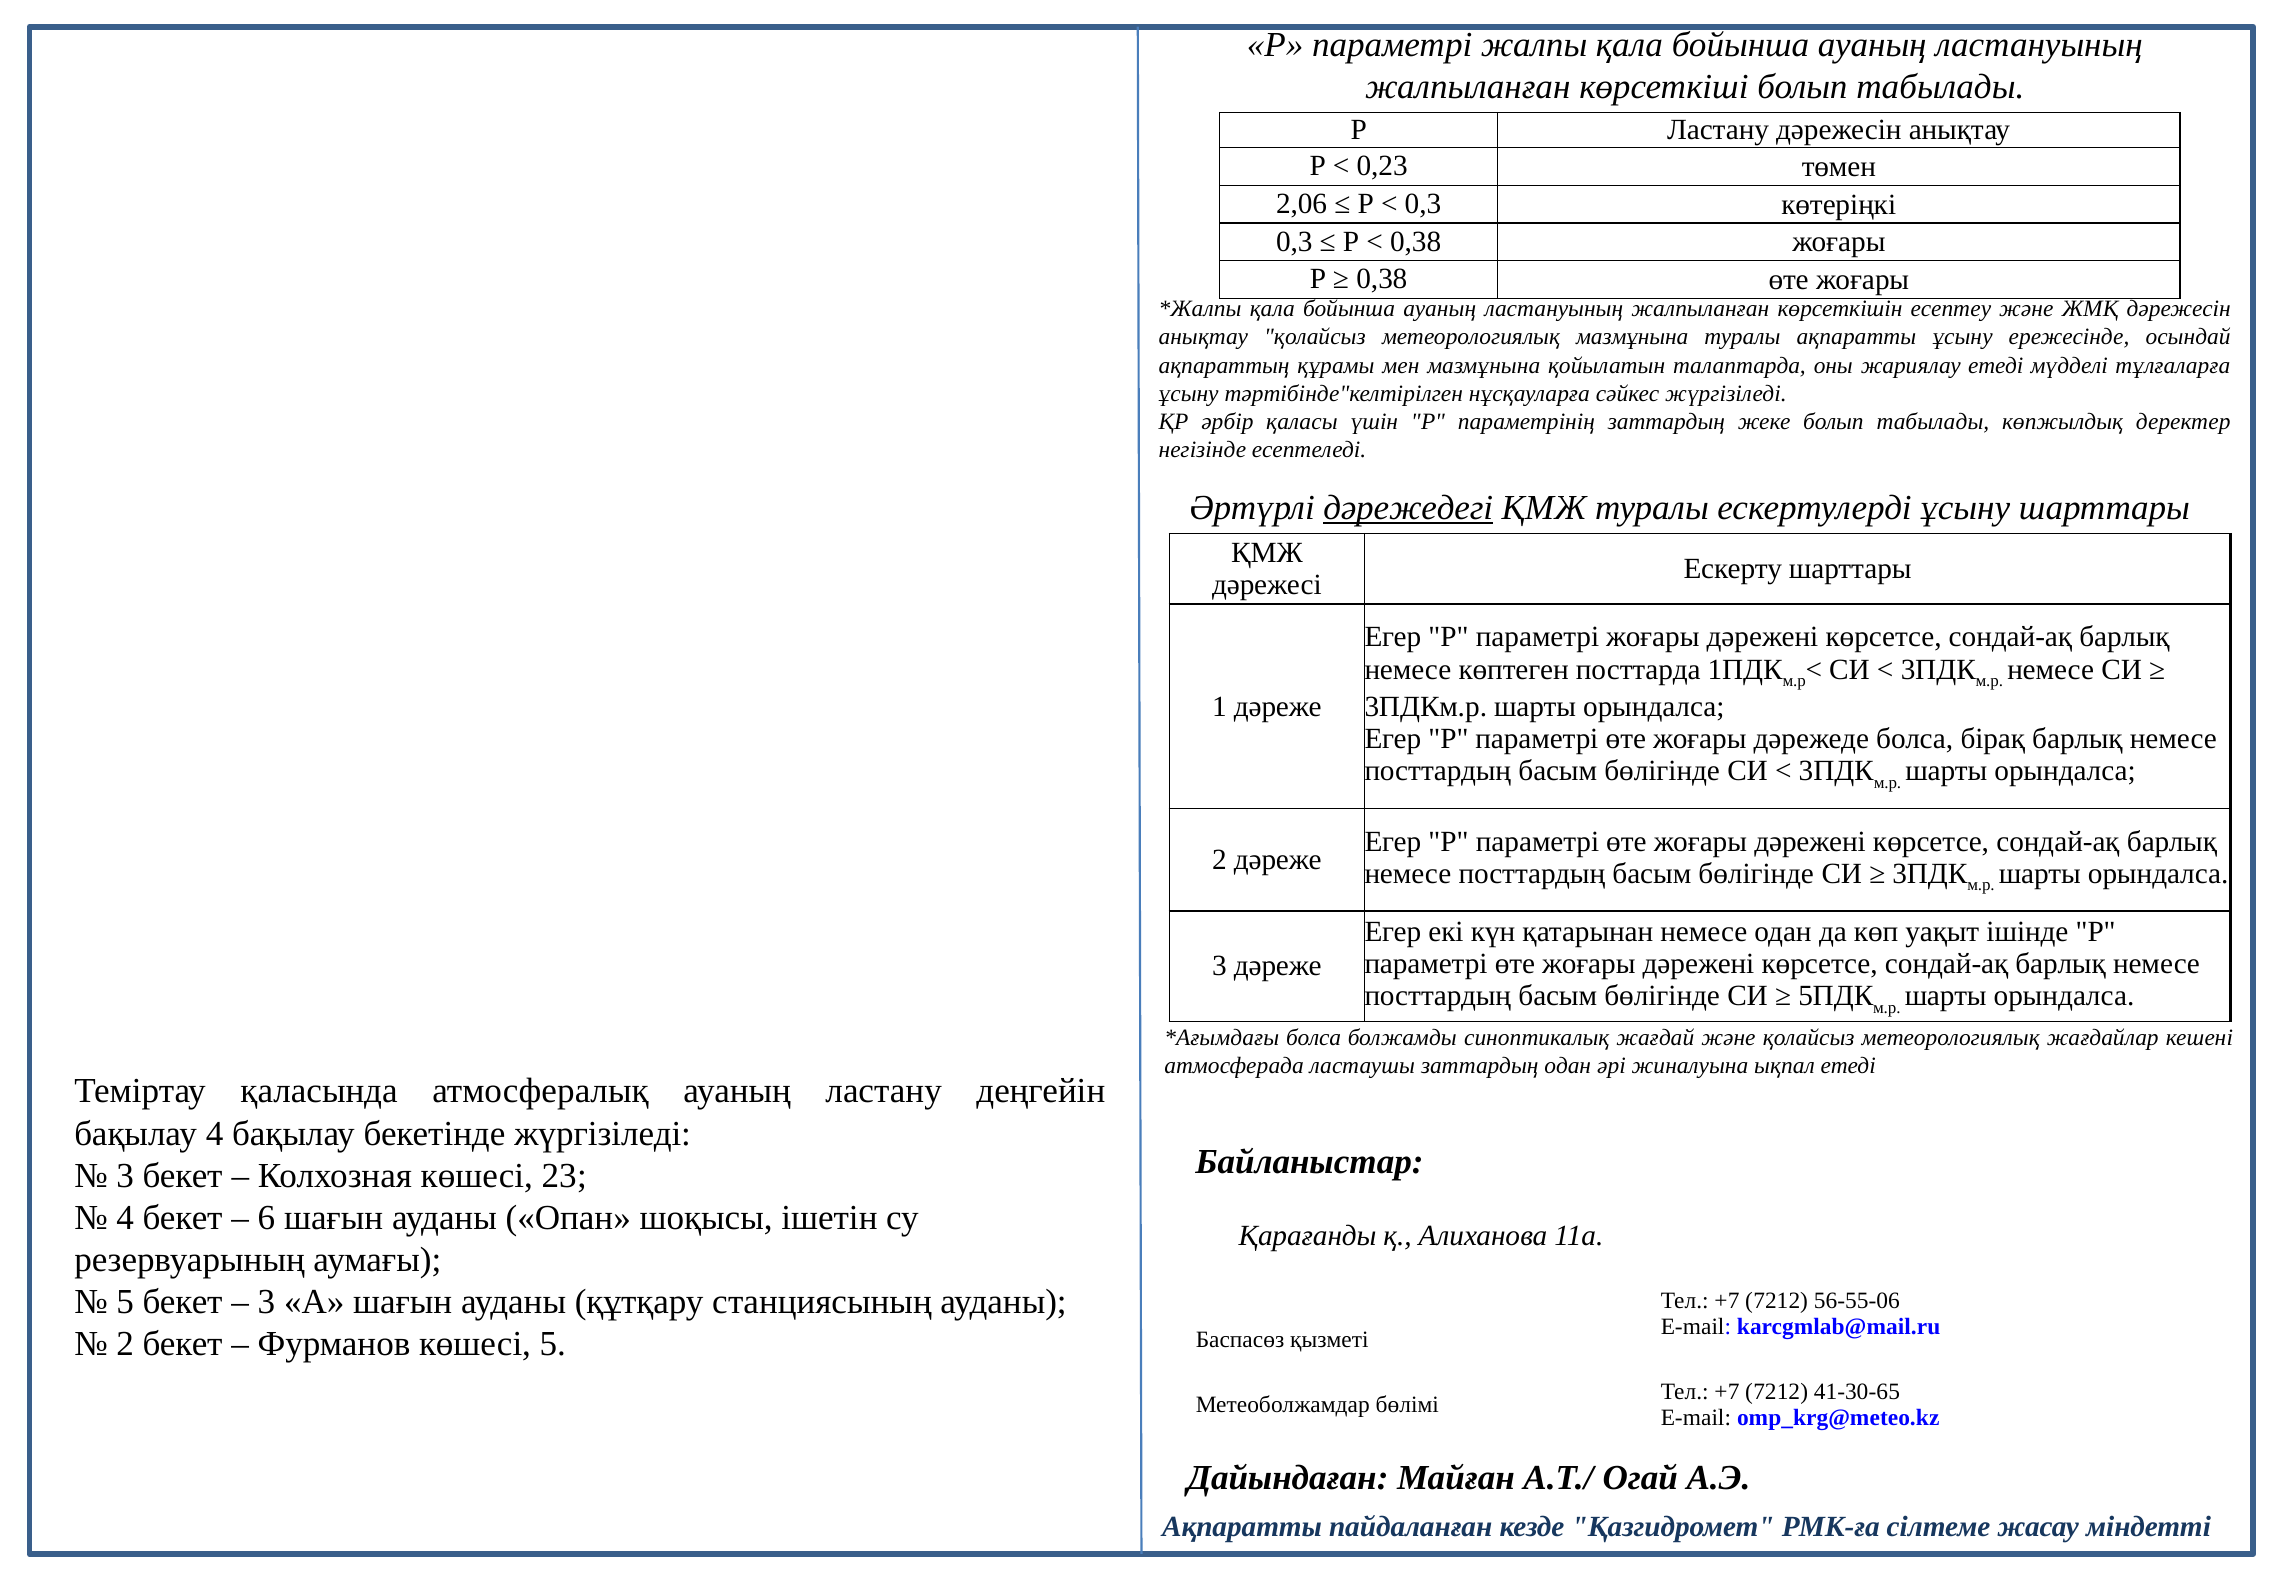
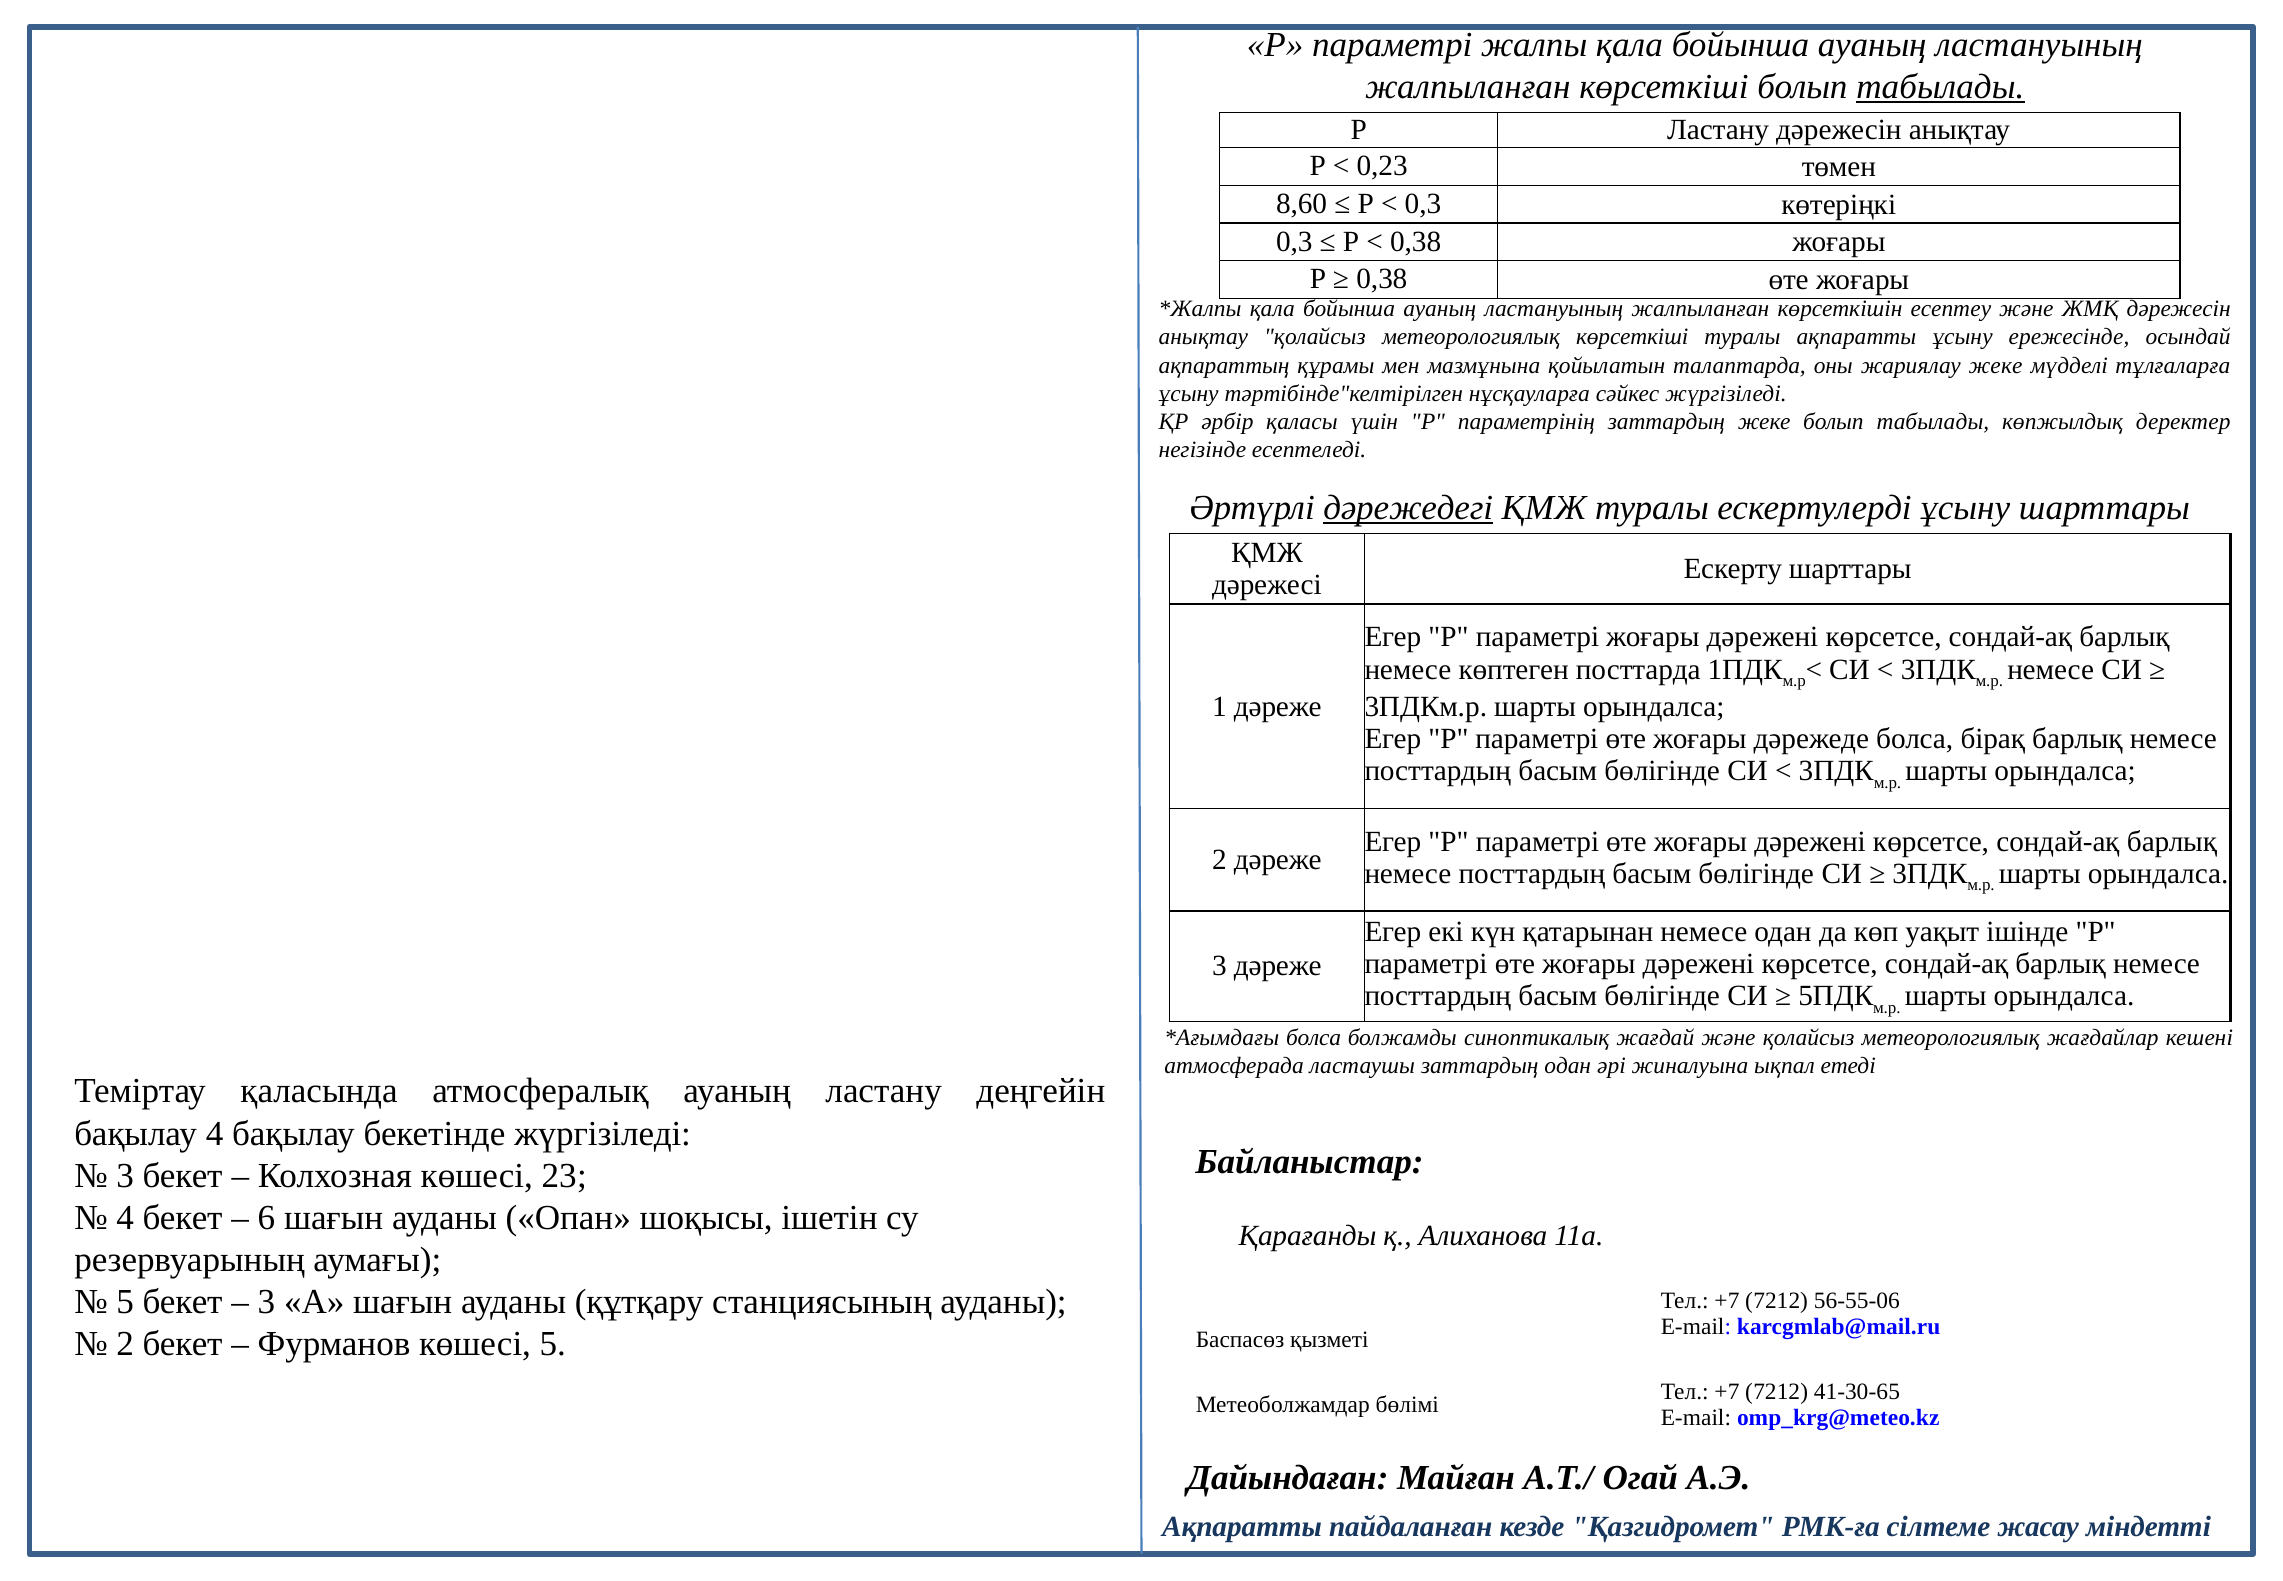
табылады at (1940, 87) underline: none -> present
2,06: 2,06 -> 8,60
метеорологиялық мазмұнына: мазмұнына -> көрсеткіші
жариялау етеді: етеді -> жеке
